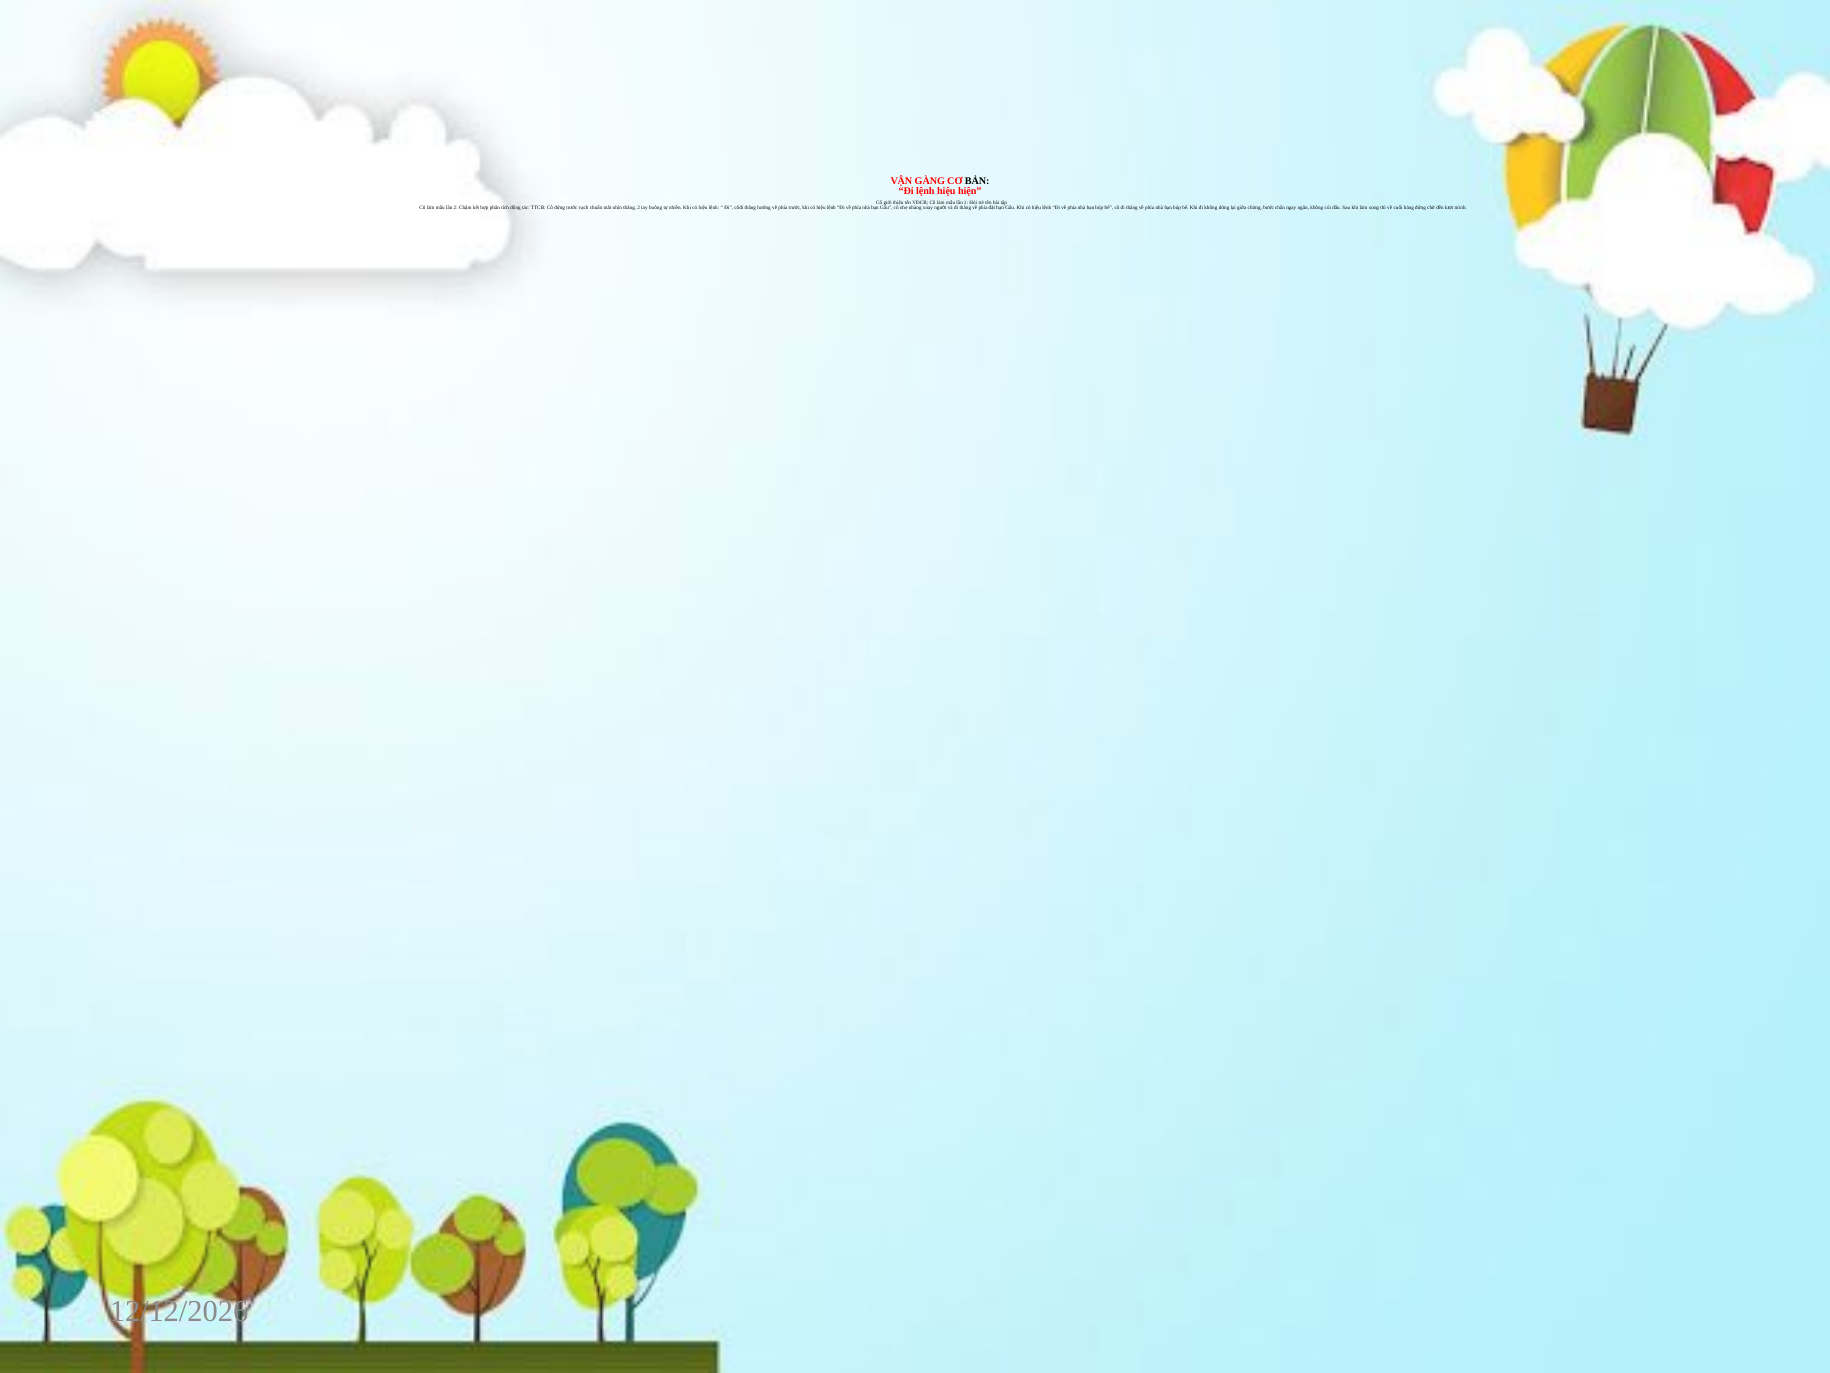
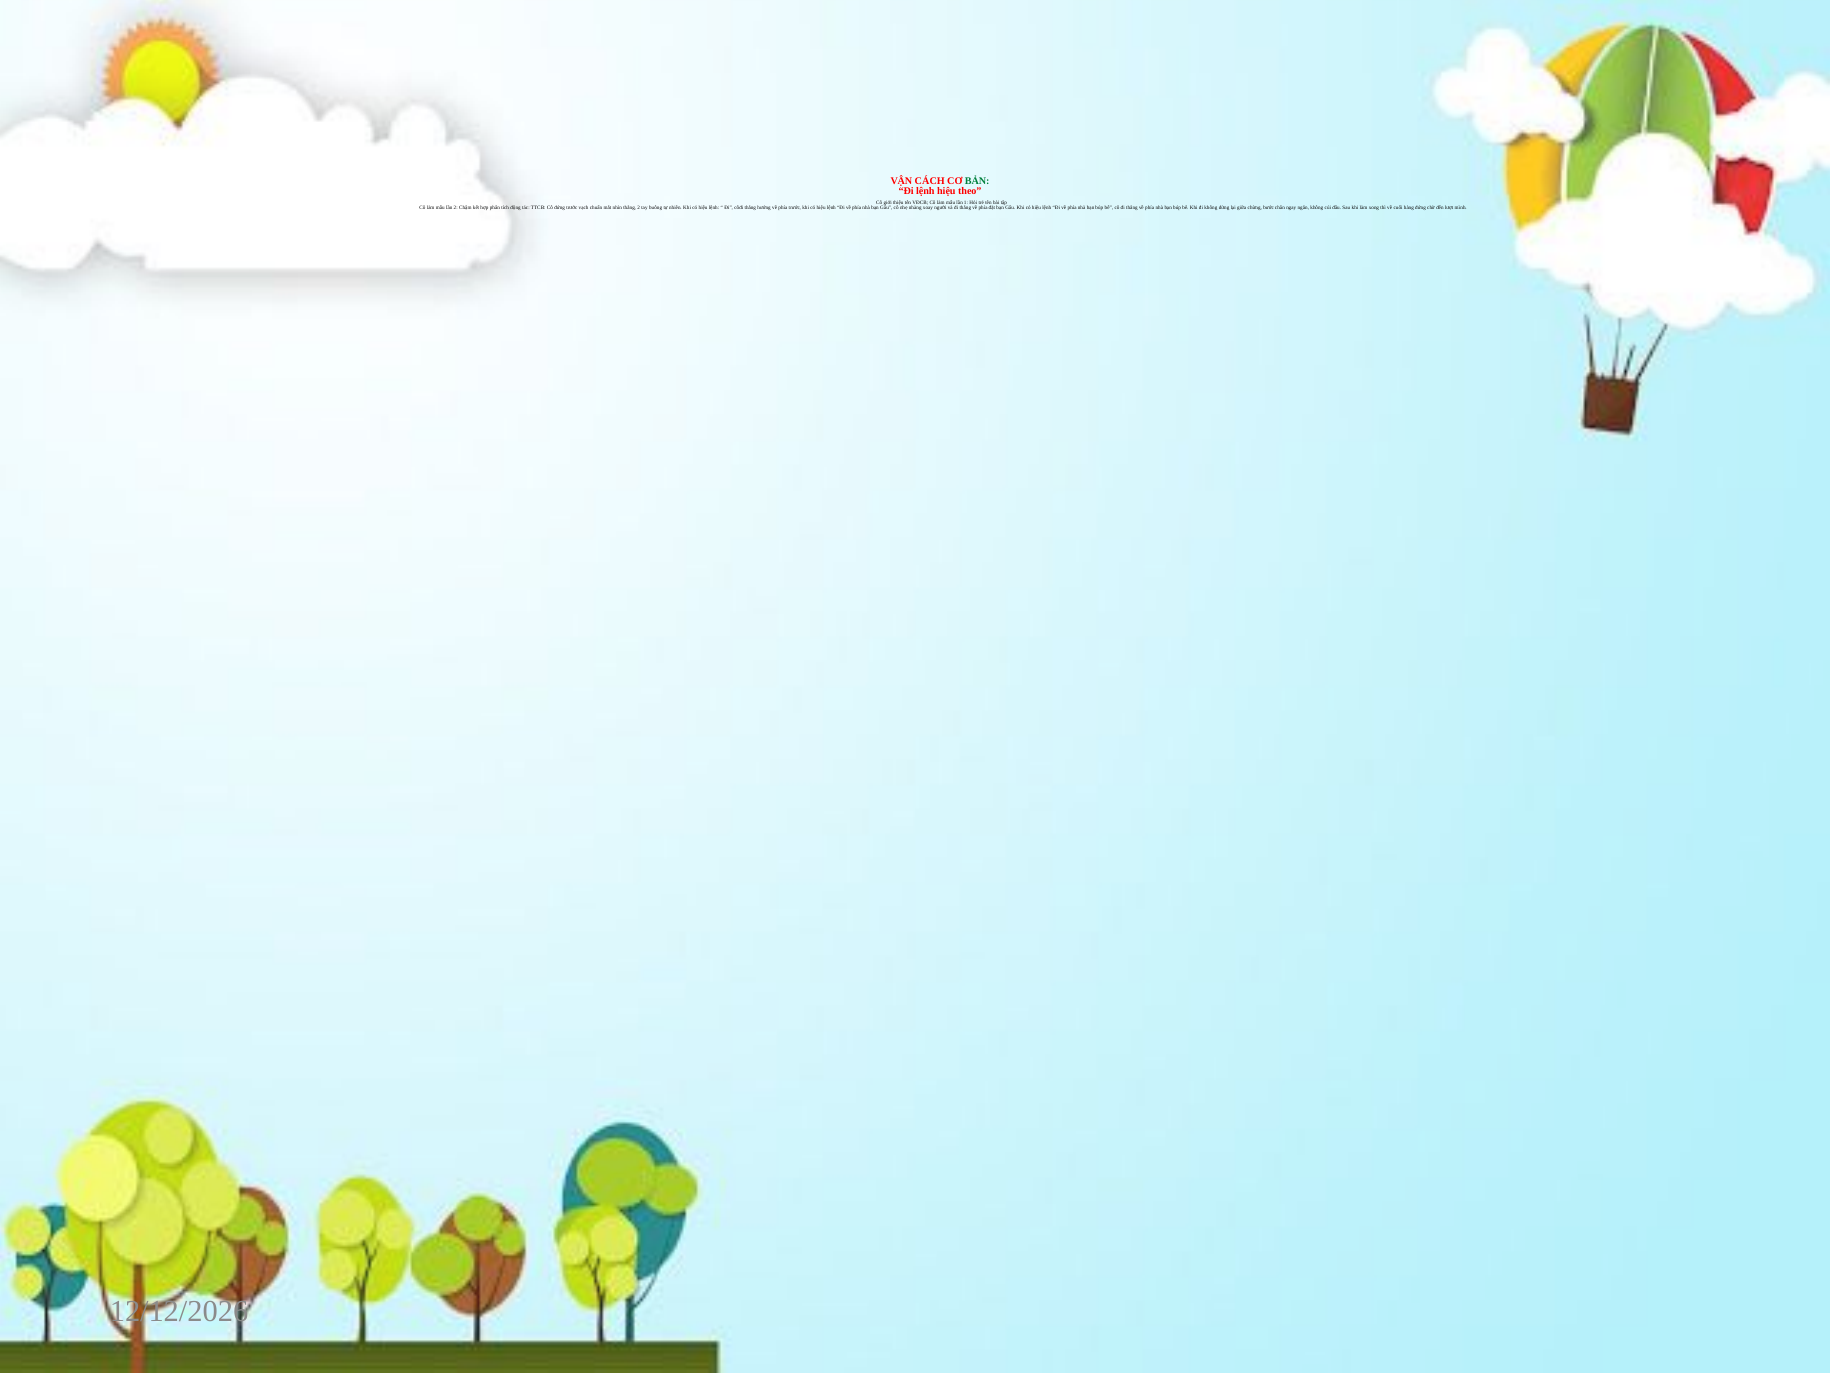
GÀNG: GÀNG -> CÁCH
BẢN colour: black -> green
hiện: hiện -> theo
